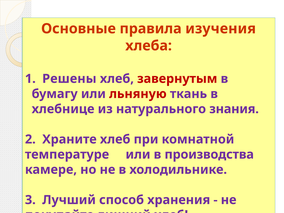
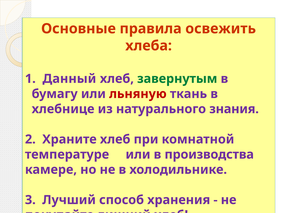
изучения: изучения -> освежить
Решены: Решены -> Данный
завернутым colour: red -> green
